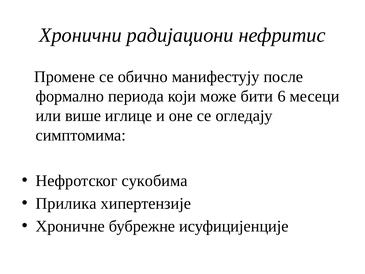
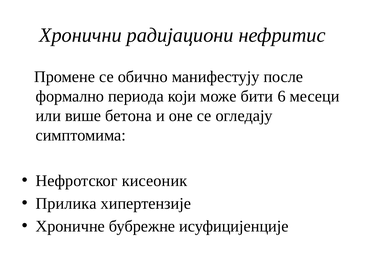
иглице: иглице -> бетона
сукобима: сукобима -> кисеоник
